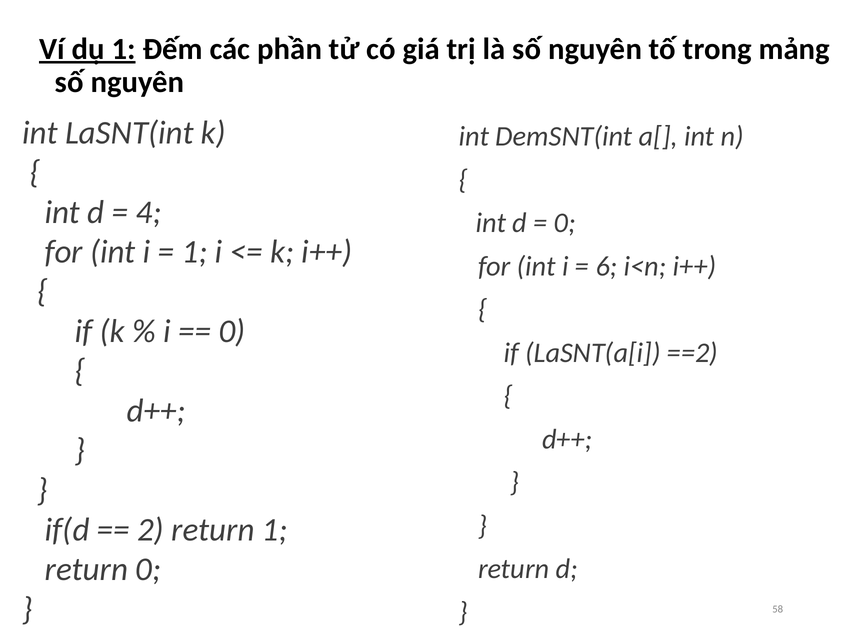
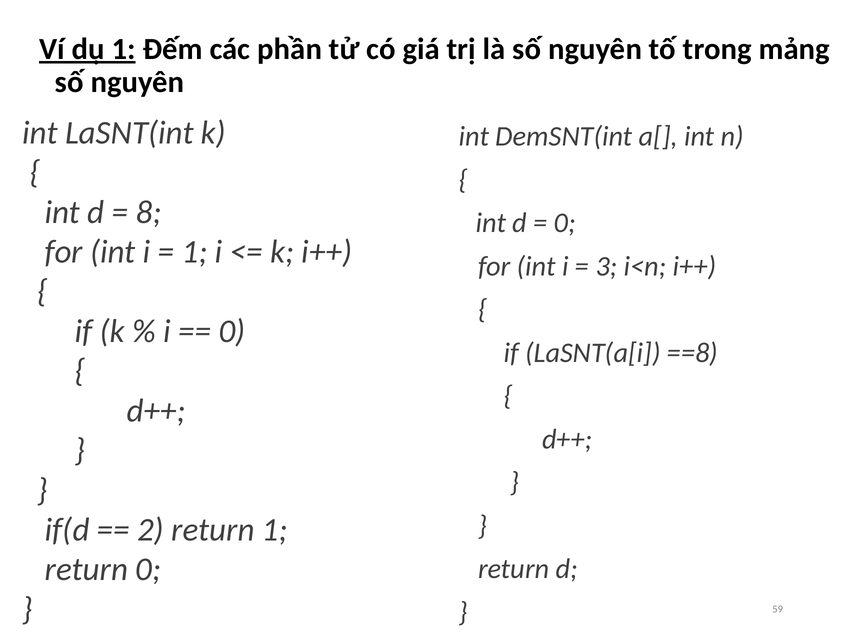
4: 4 -> 8
6: 6 -> 3
==2: ==2 -> ==8
58: 58 -> 59
